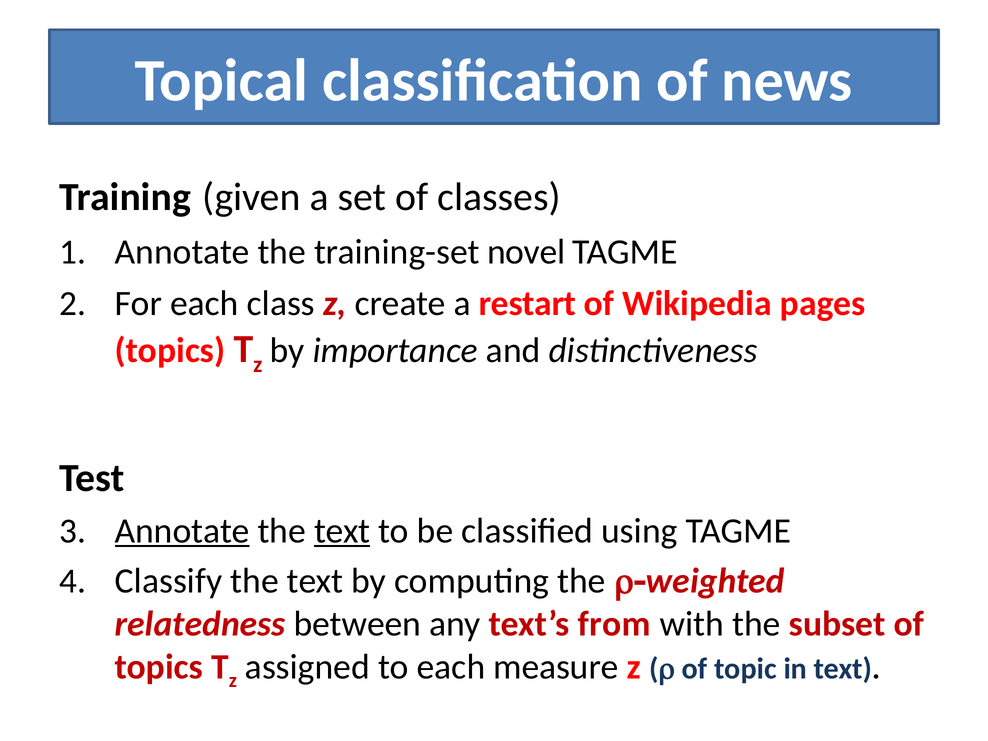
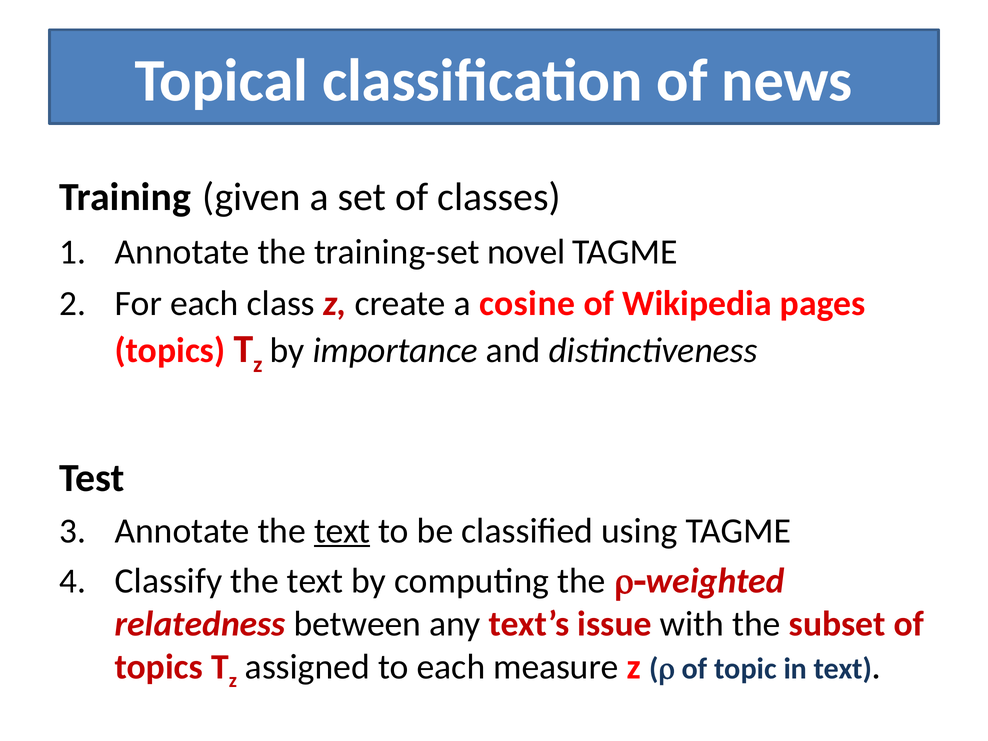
restart: restart -> cosine
Annotate at (182, 531) underline: present -> none
from: from -> issue
